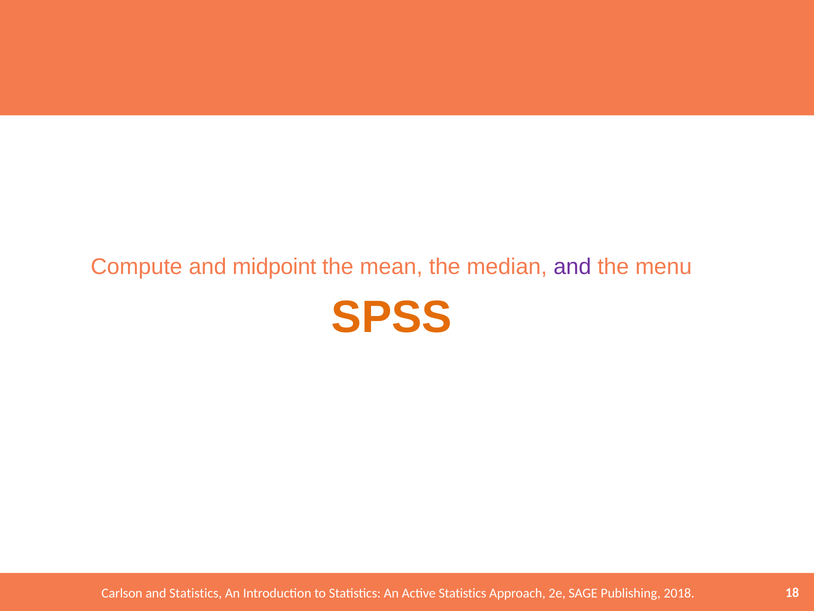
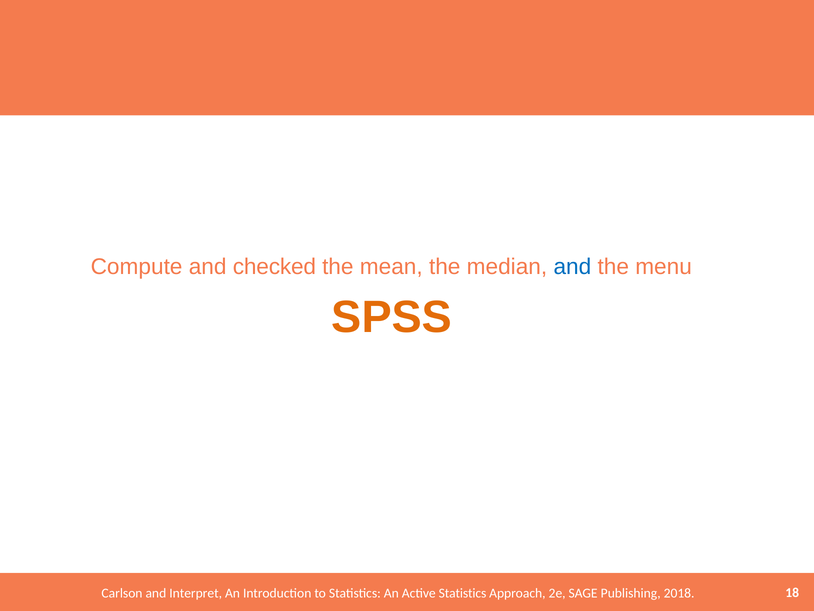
midpoint: midpoint -> checked
and at (572, 267) colour: purple -> blue
and Statistics: Statistics -> Interpret
